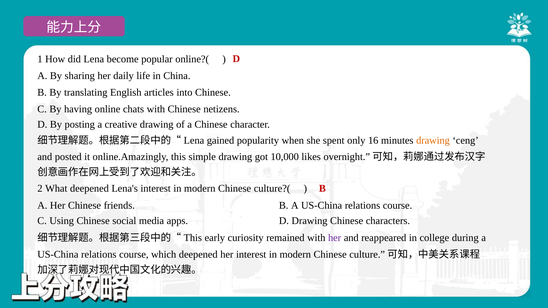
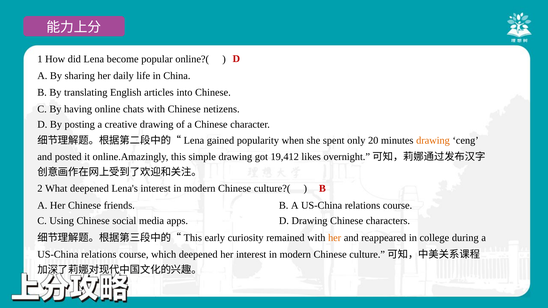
16: 16 -> 20
10,000: 10,000 -> 19,412
her at (335, 238) colour: purple -> orange
